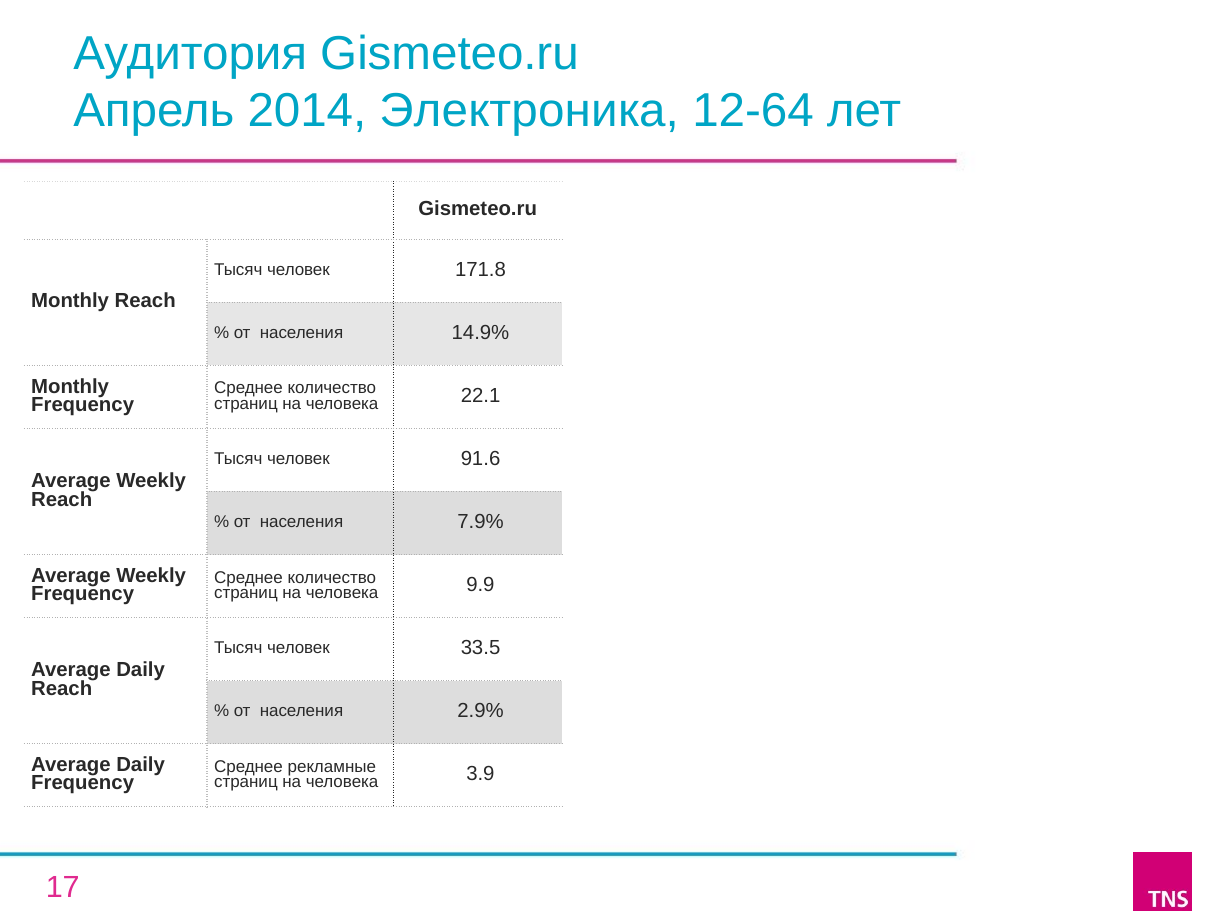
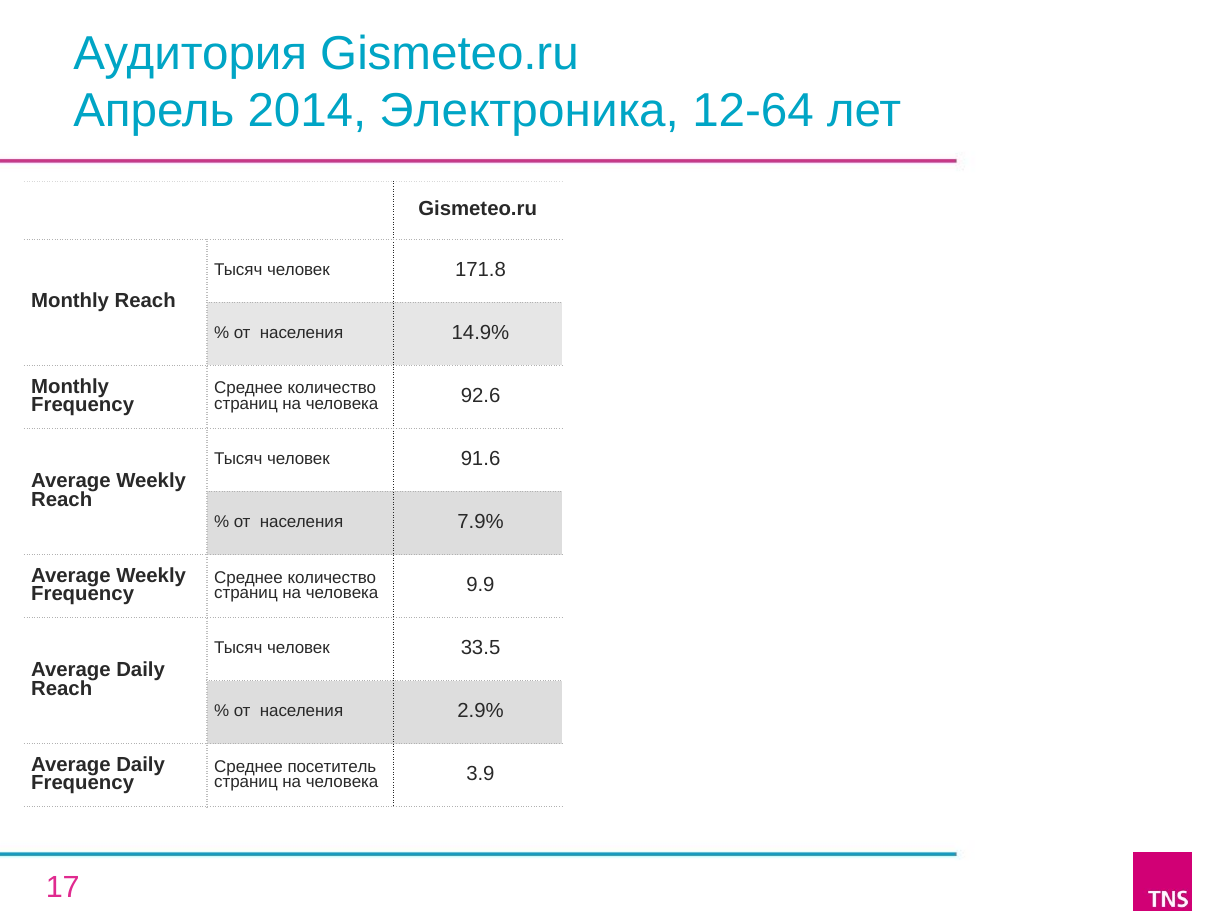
22.1: 22.1 -> 92.6
рекламные: рекламные -> посетитель
